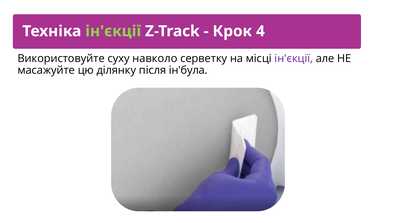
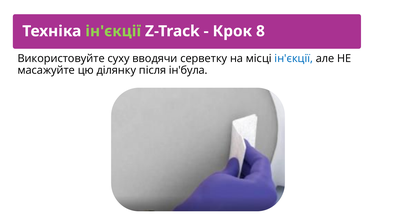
4: 4 -> 8
навколо: навколо -> вводячи
ін'єкції at (294, 59) colour: purple -> blue
